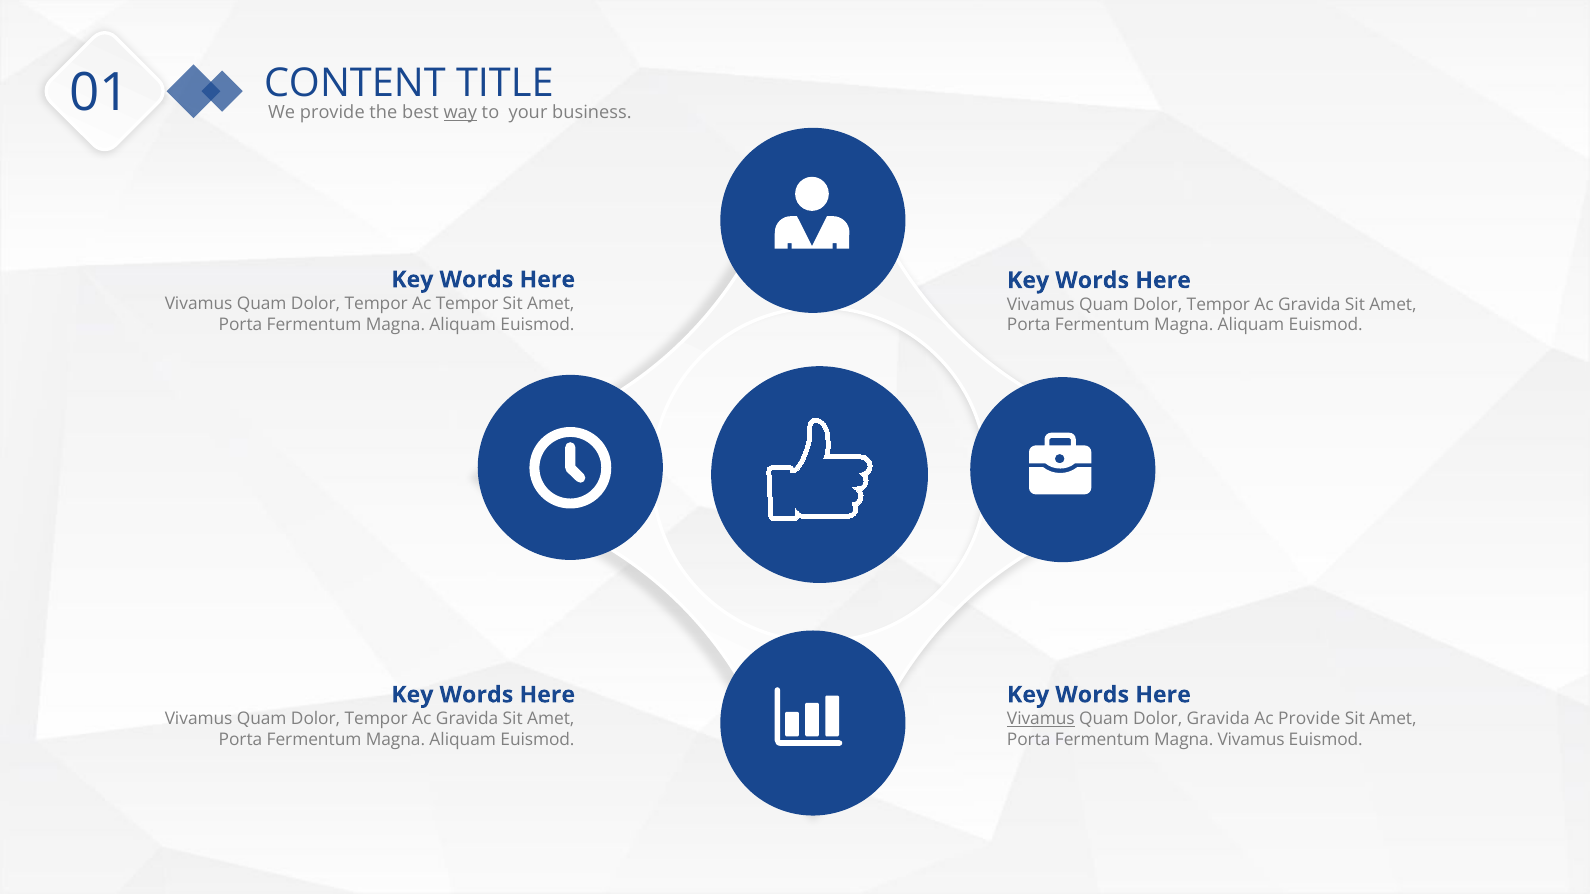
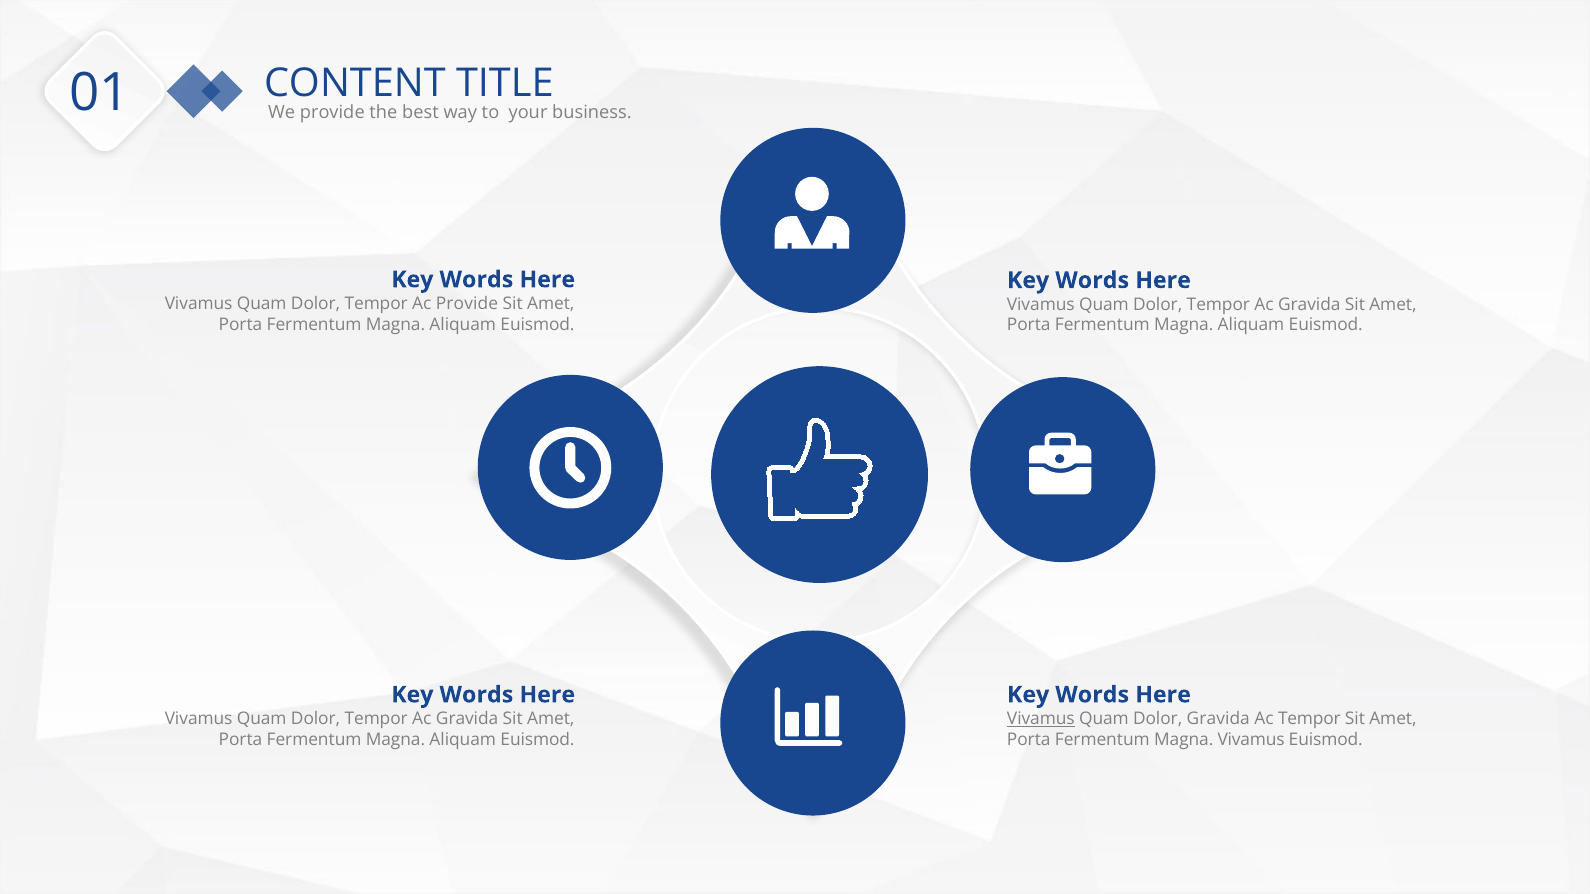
way underline: present -> none
Ac Tempor: Tempor -> Provide
Ac Provide: Provide -> Tempor
